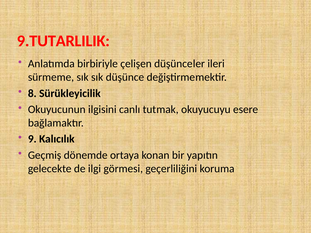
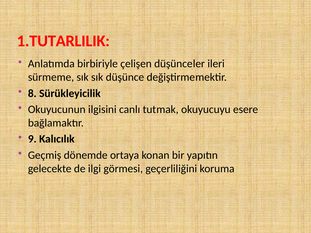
9.TUTARLILIK: 9.TUTARLILIK -> 1.TUTARLILIK
